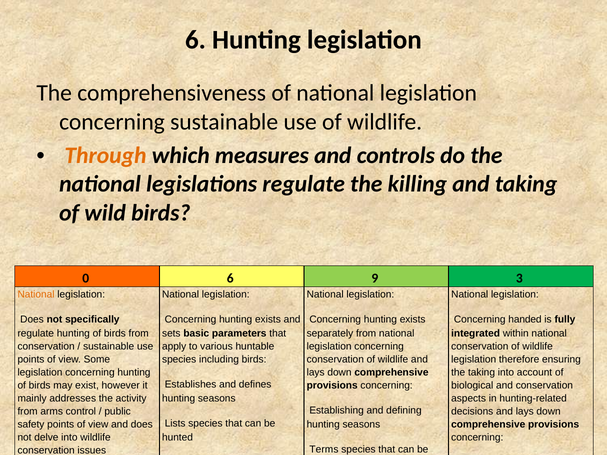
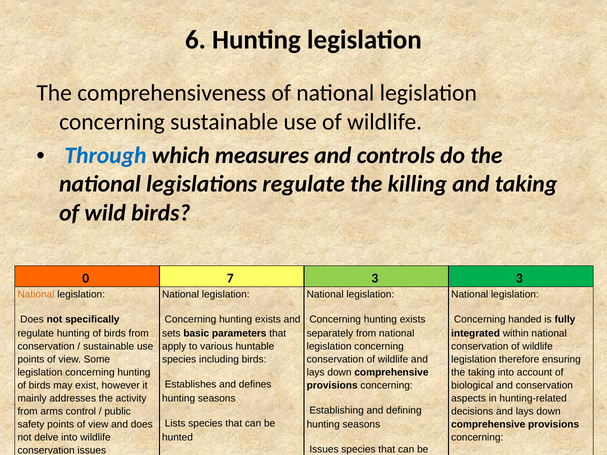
Through colour: orange -> blue
6 at (230, 279): 6 -> 7
9 at (375, 279): 9 -> 3
Terms at (324, 450): Terms -> Issues
